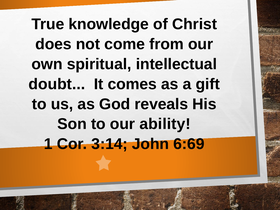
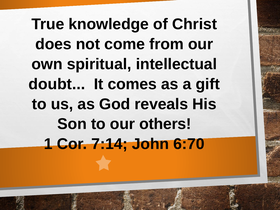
ability: ability -> others
3:14: 3:14 -> 7:14
6:69: 6:69 -> 6:70
